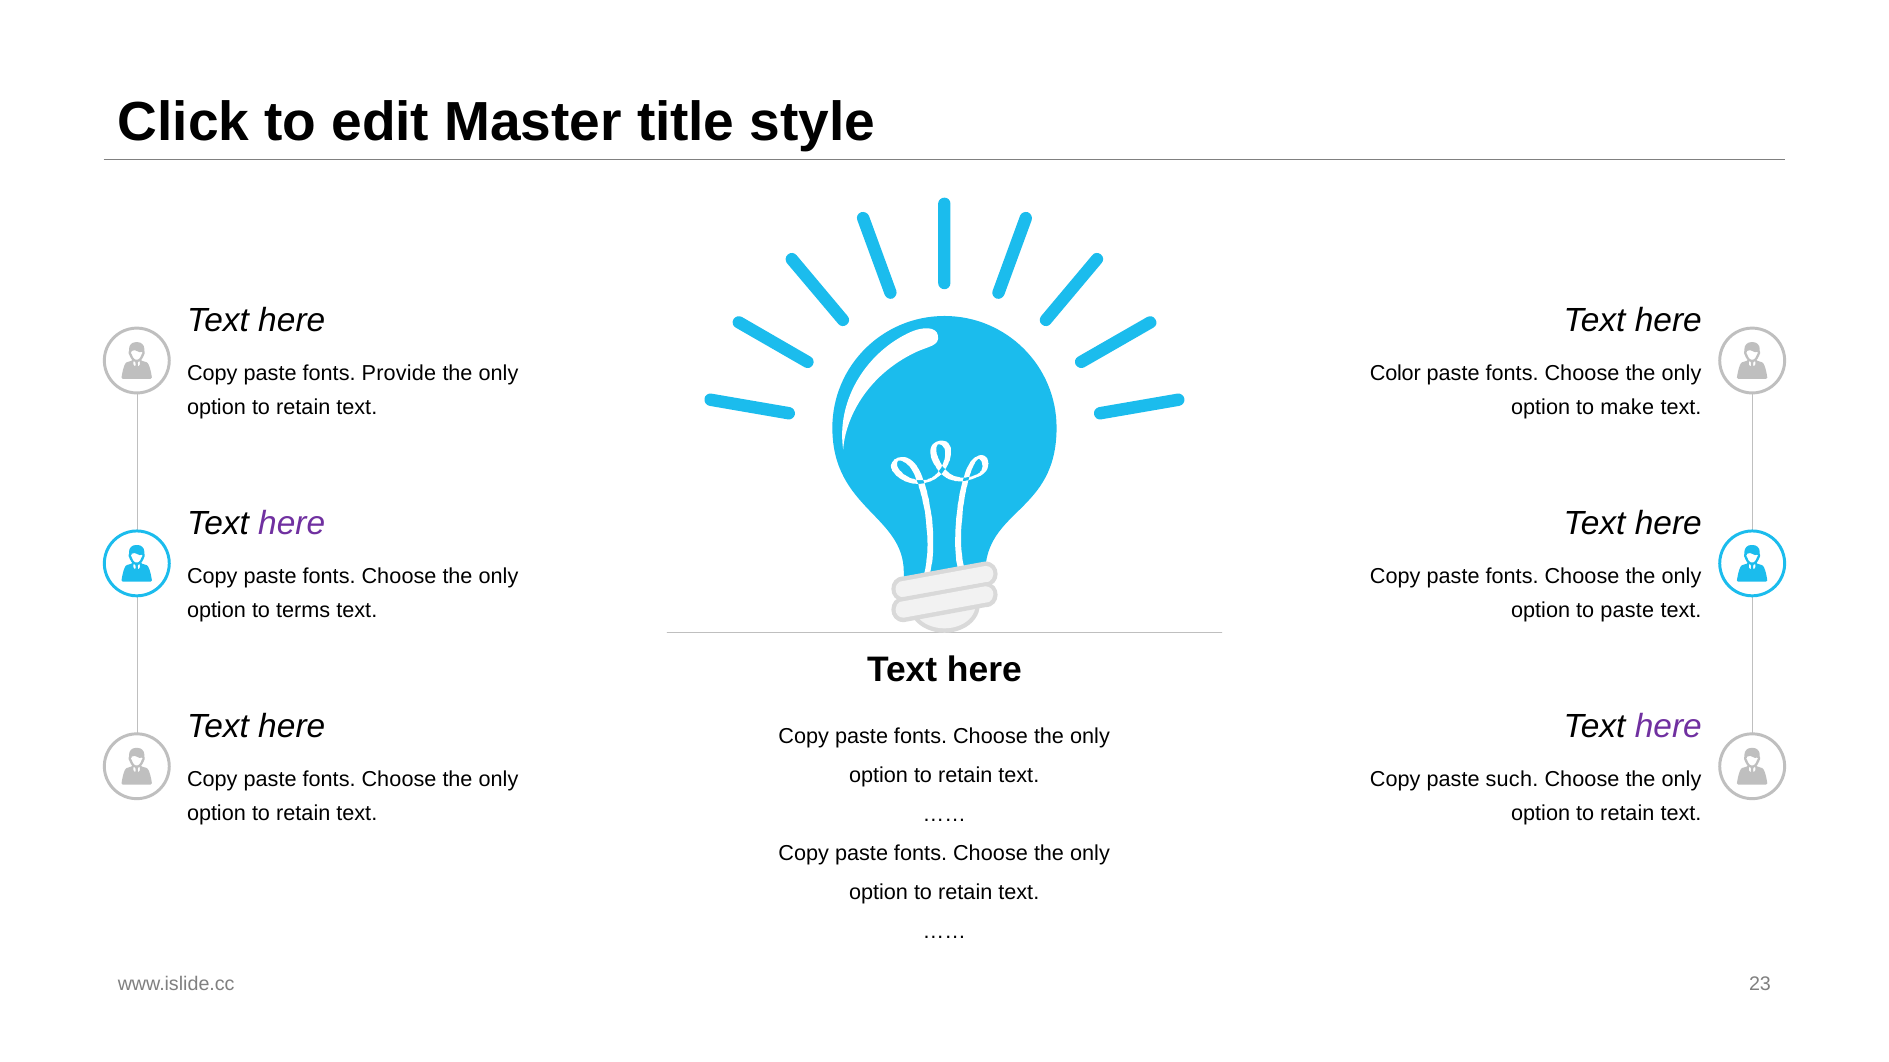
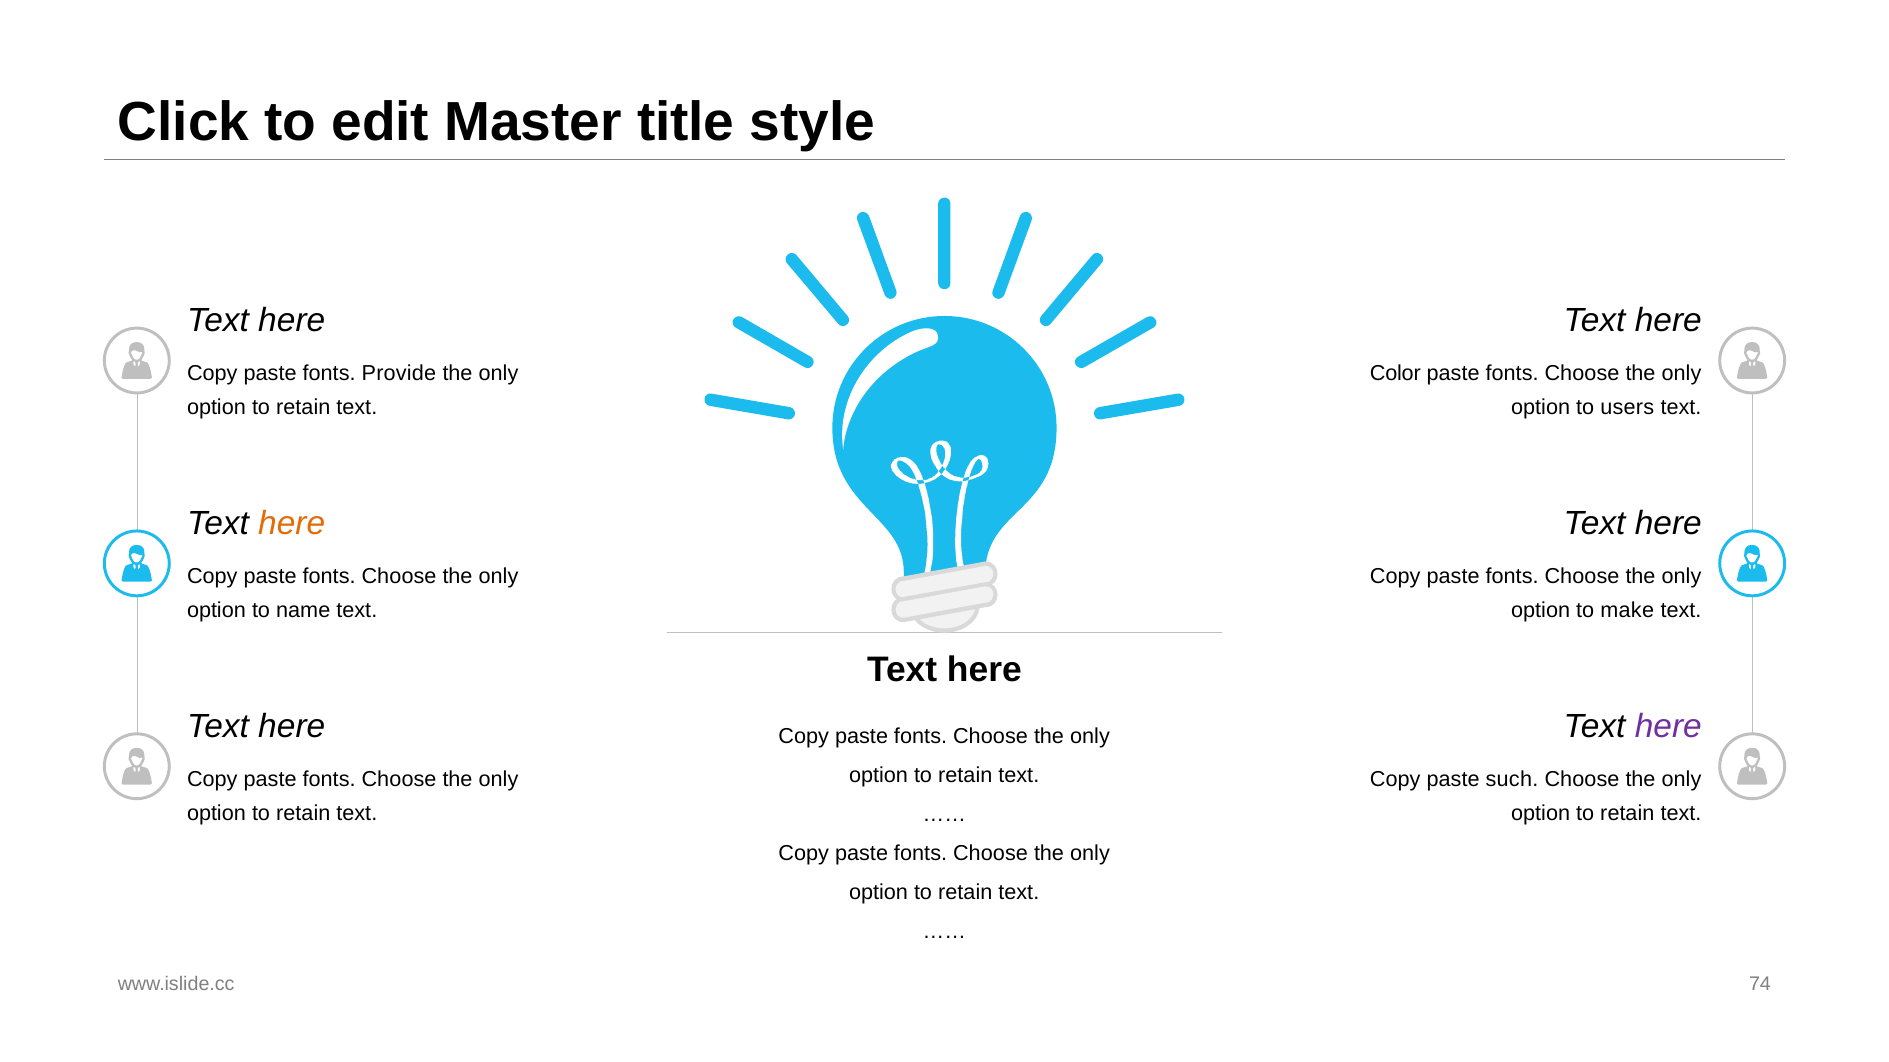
make: make -> users
here at (292, 524) colour: purple -> orange
terms: terms -> name
to paste: paste -> make
23: 23 -> 74
